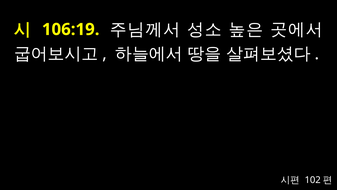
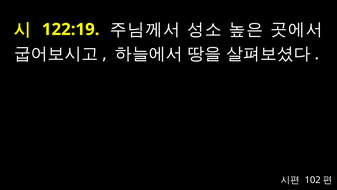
106:19: 106:19 -> 122:19
